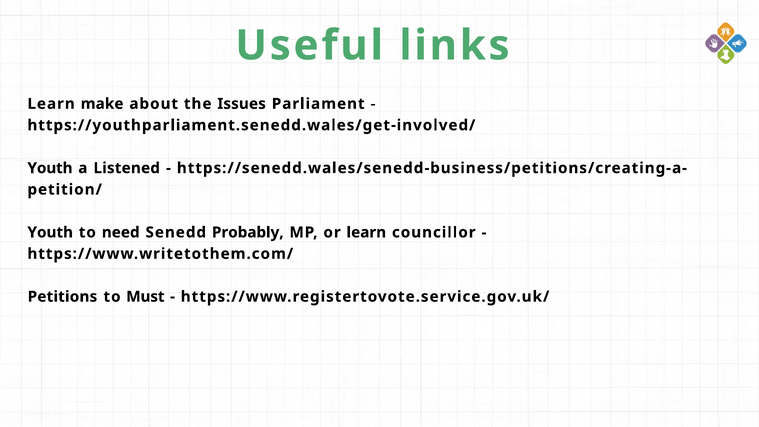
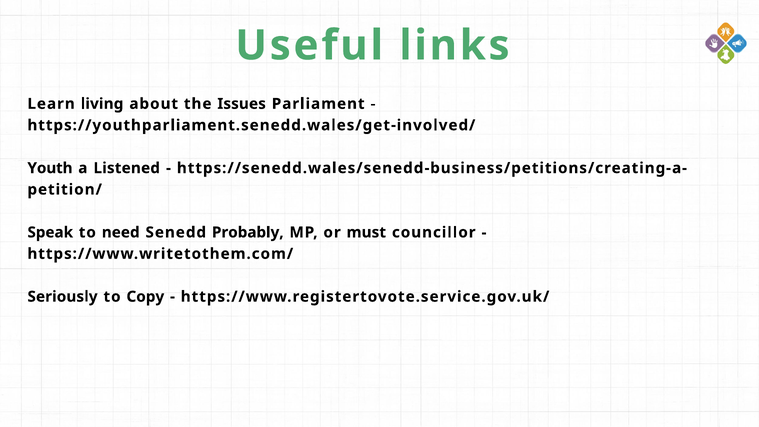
make: make -> living
Youth at (50, 232): Youth -> Speak
or learn: learn -> must
Petitions: Petitions -> Seriously
Must: Must -> Copy
